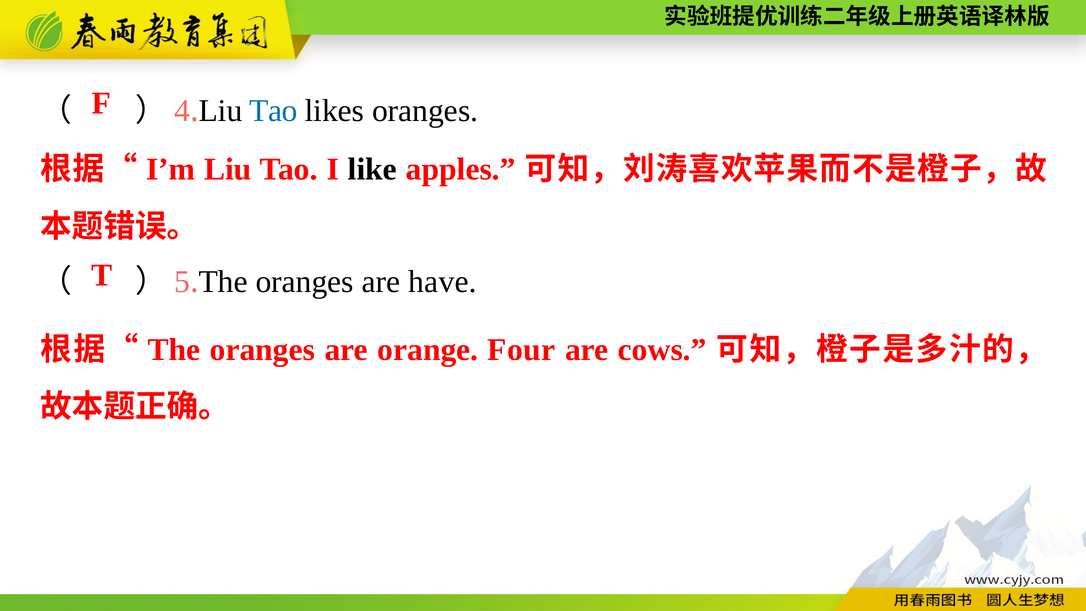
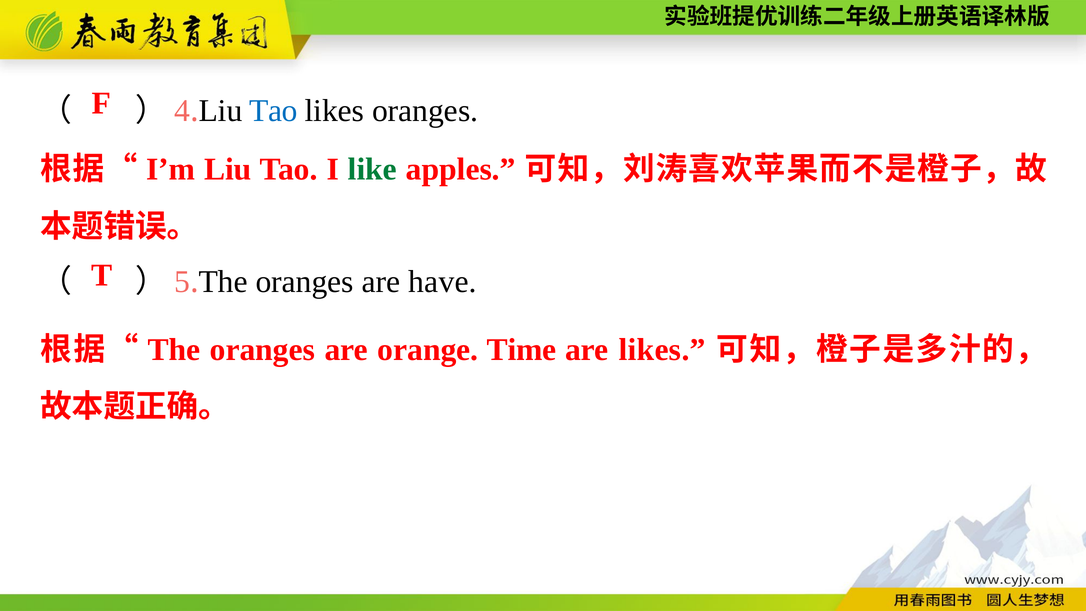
like colour: black -> green
Four: Four -> Time
are cows: cows -> likes
